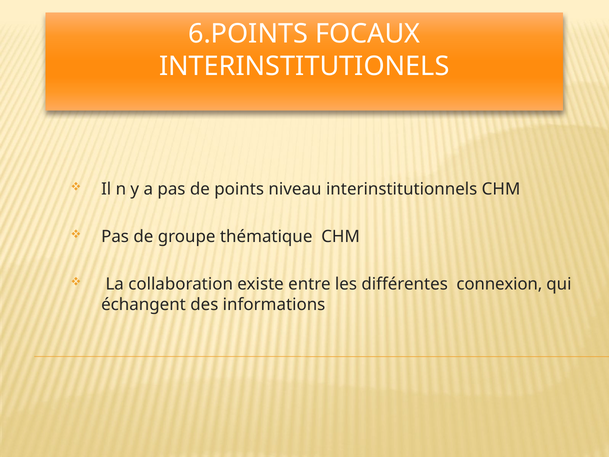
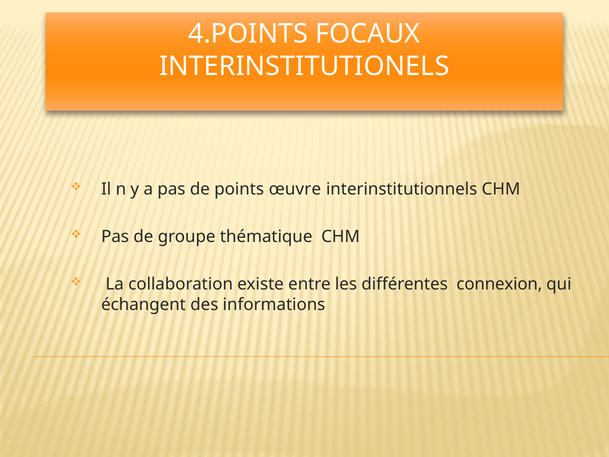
6.POINTS: 6.POINTS -> 4.POINTS
niveau: niveau -> œuvre
